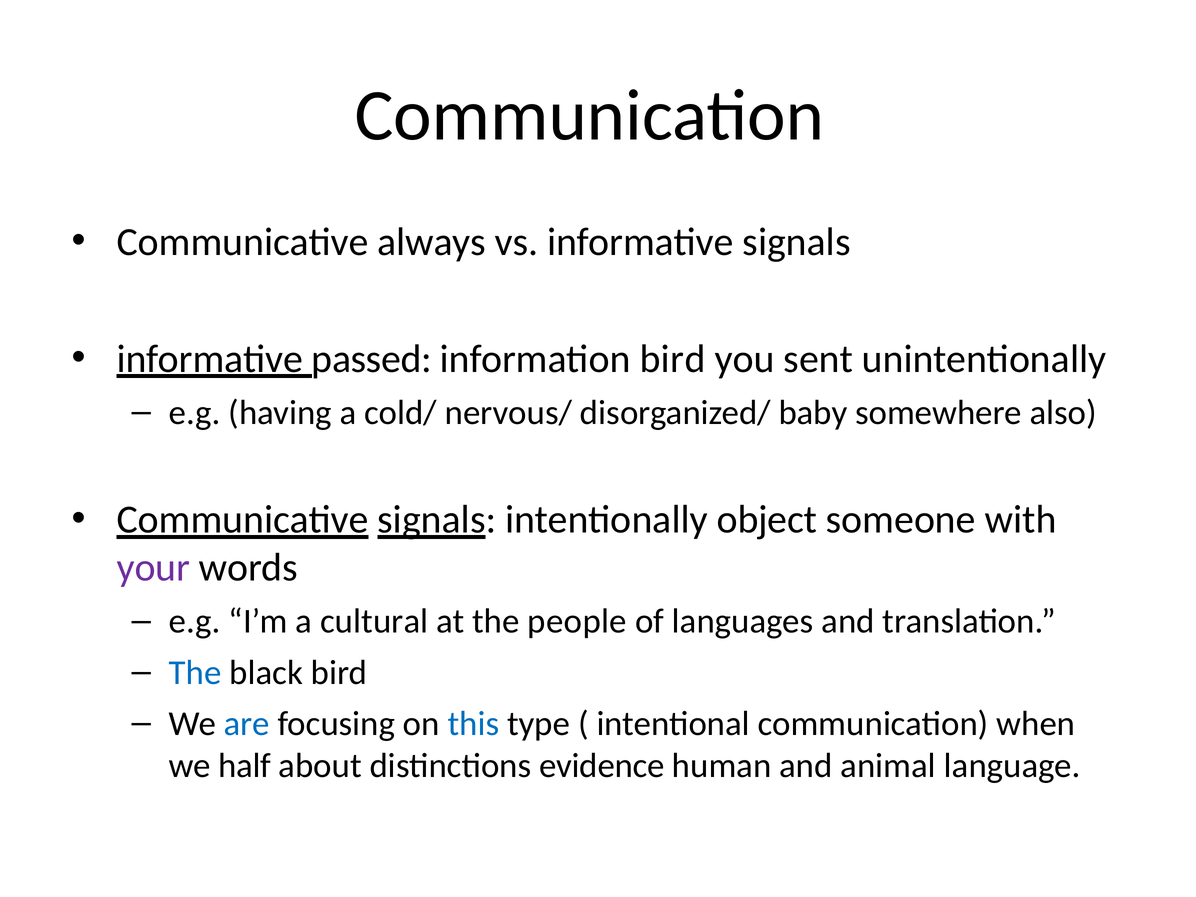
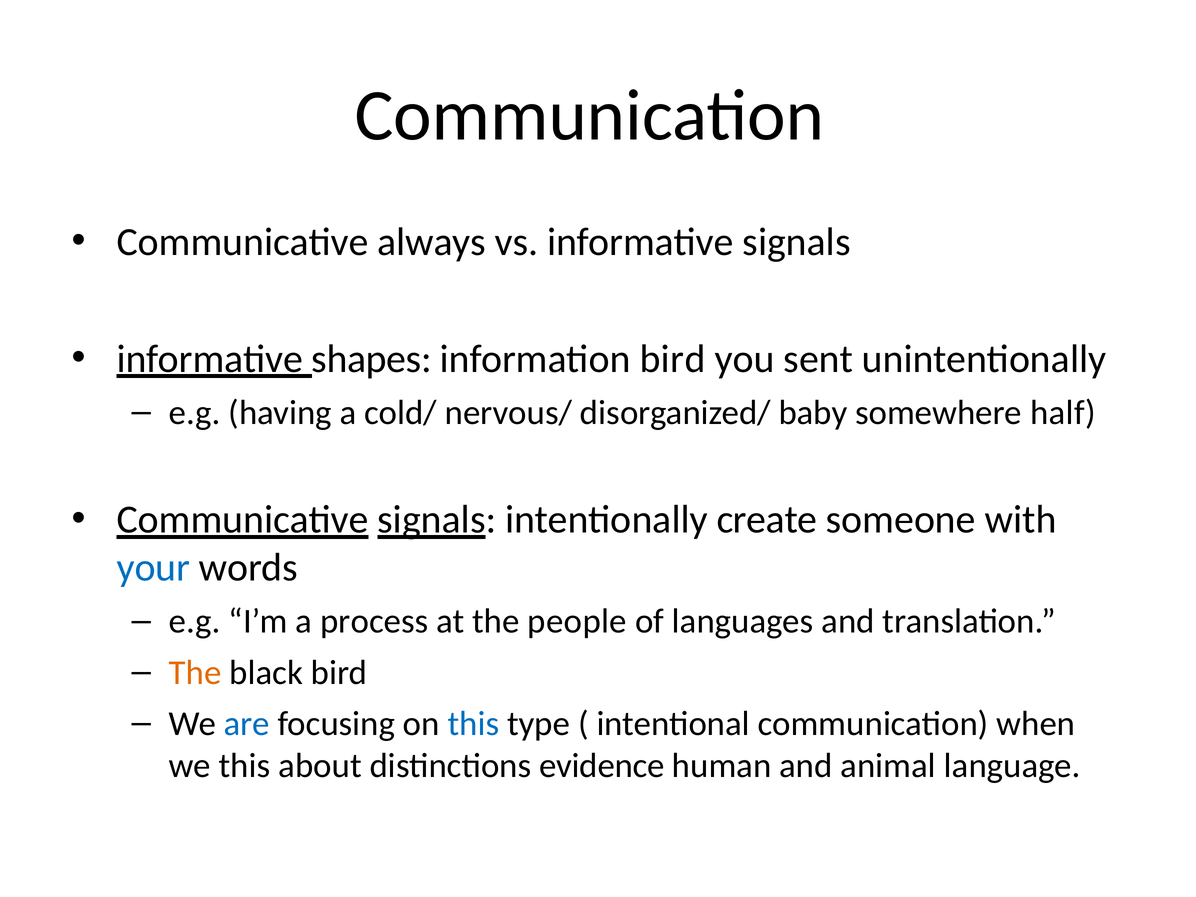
passed: passed -> shapes
also: also -> half
object: object -> create
your colour: purple -> blue
cultural: cultural -> process
The at (195, 673) colour: blue -> orange
we half: half -> this
